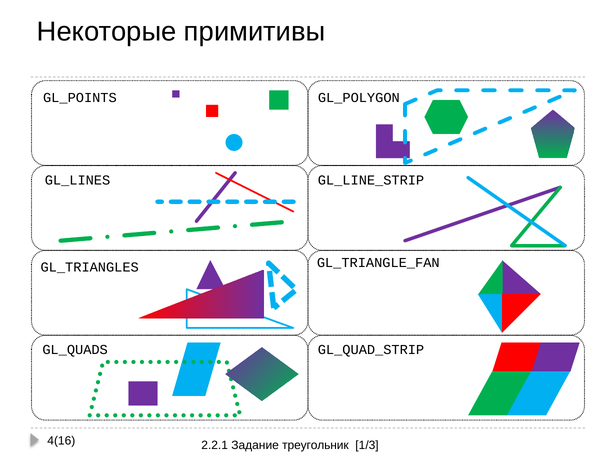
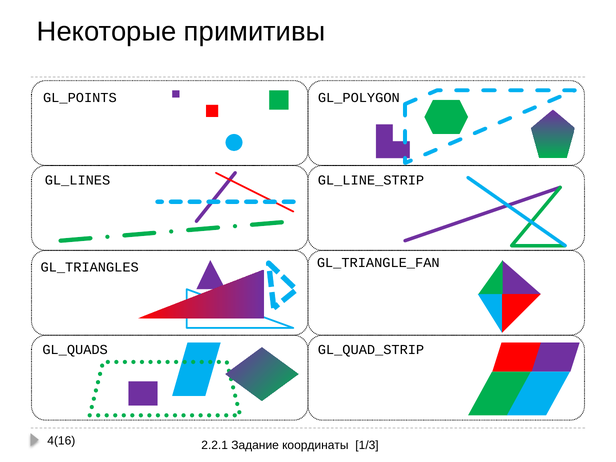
треугольник: треугольник -> координаты
